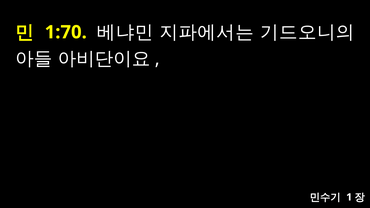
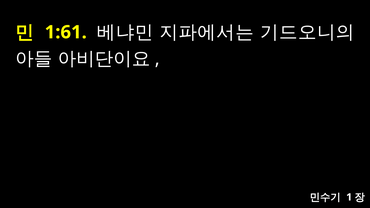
1:70: 1:70 -> 1:61
